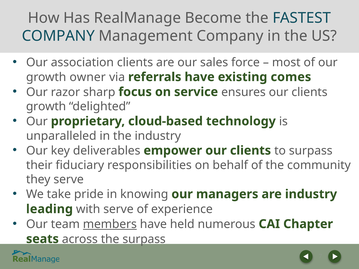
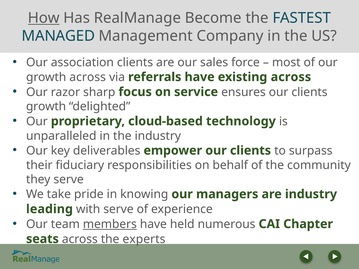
How underline: none -> present
COMPANY at (58, 36): COMPANY -> MANAGED
growth owner: owner -> across
existing comes: comes -> across
the surpass: surpass -> experts
